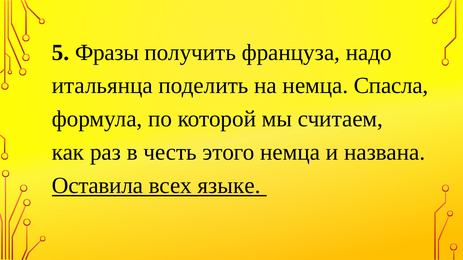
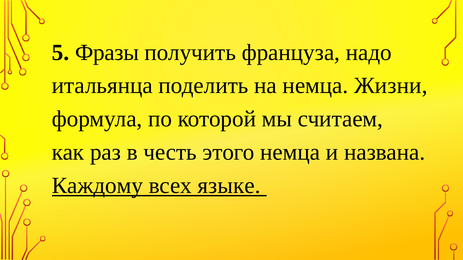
Спасла: Спасла -> Жизни
Оставила: Оставила -> Каждому
